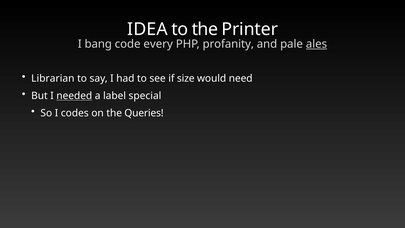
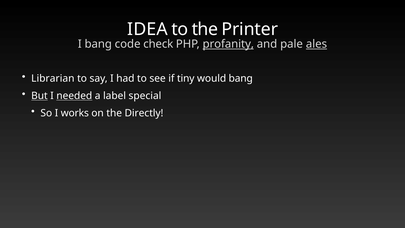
every: every -> check
profanity underline: none -> present
size: size -> tiny
would need: need -> bang
But underline: none -> present
codes: codes -> works
Queries: Queries -> Directly
